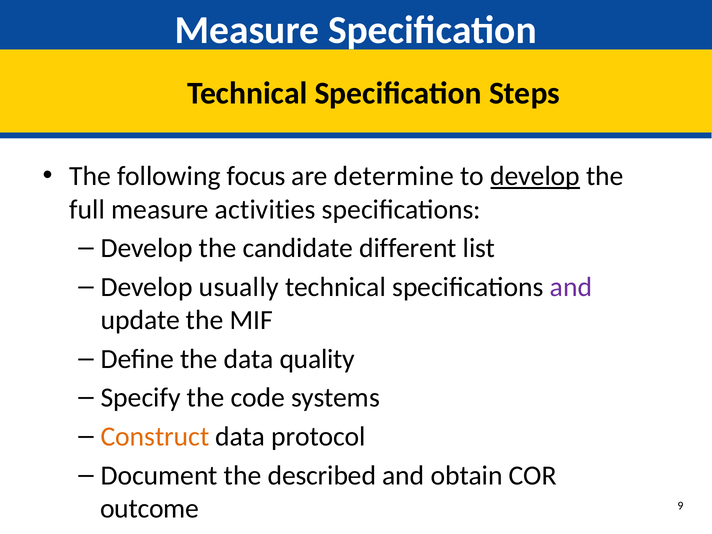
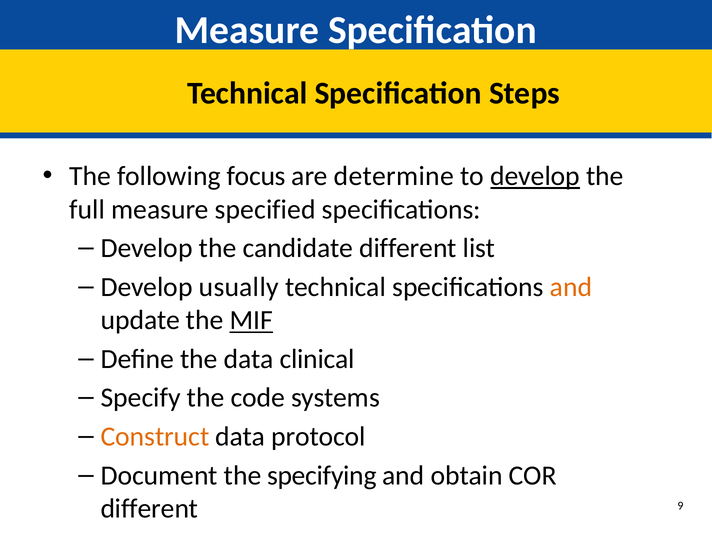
activities: activities -> specified
and at (571, 287) colour: purple -> orange
MIF underline: none -> present
quality: quality -> clinical
described: described -> specifying
outcome at (149, 509): outcome -> different
